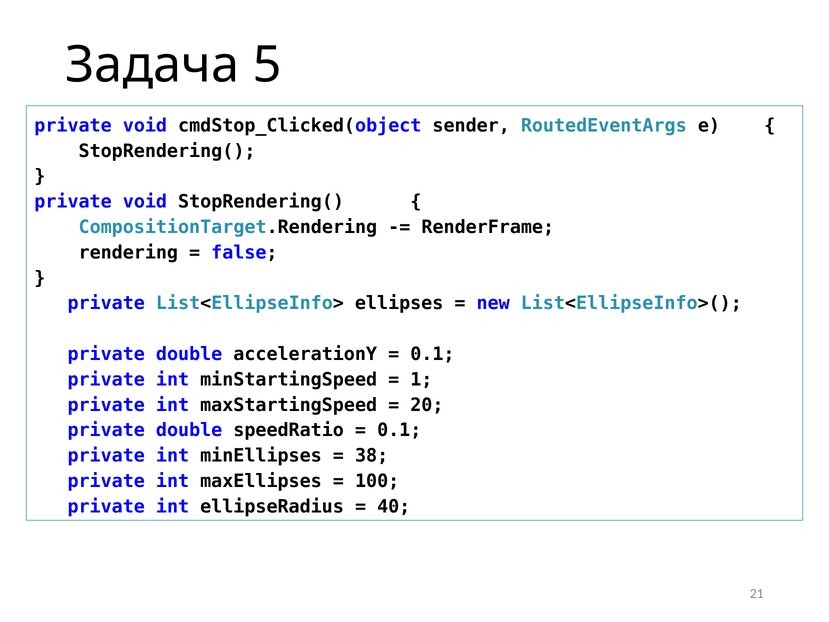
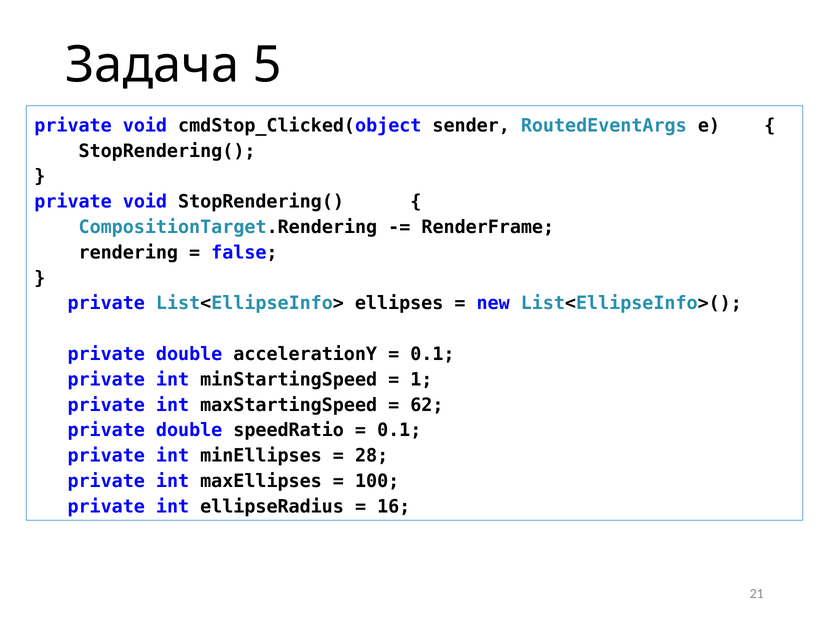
20: 20 -> 62
38: 38 -> 28
40: 40 -> 16
